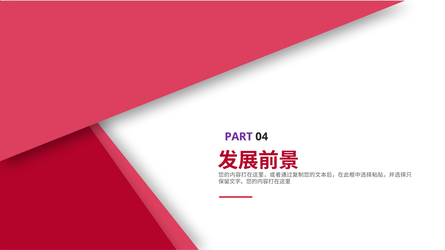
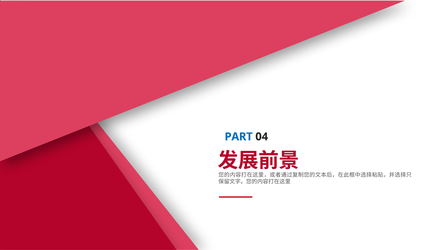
PART colour: purple -> blue
